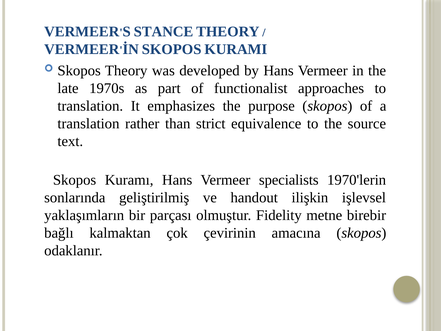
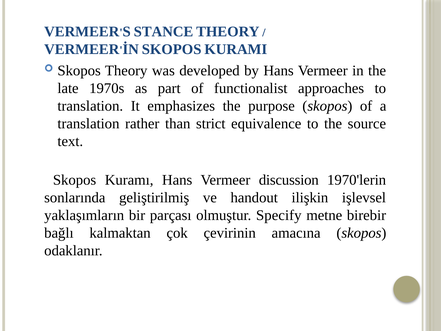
specialists: specialists -> discussion
Fidelity: Fidelity -> Specify
